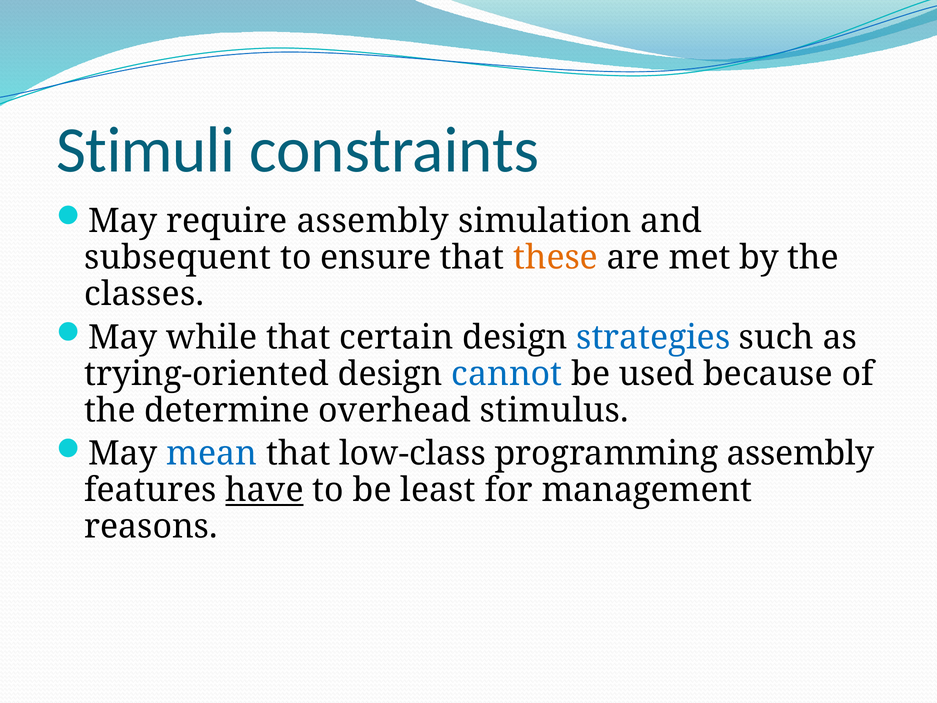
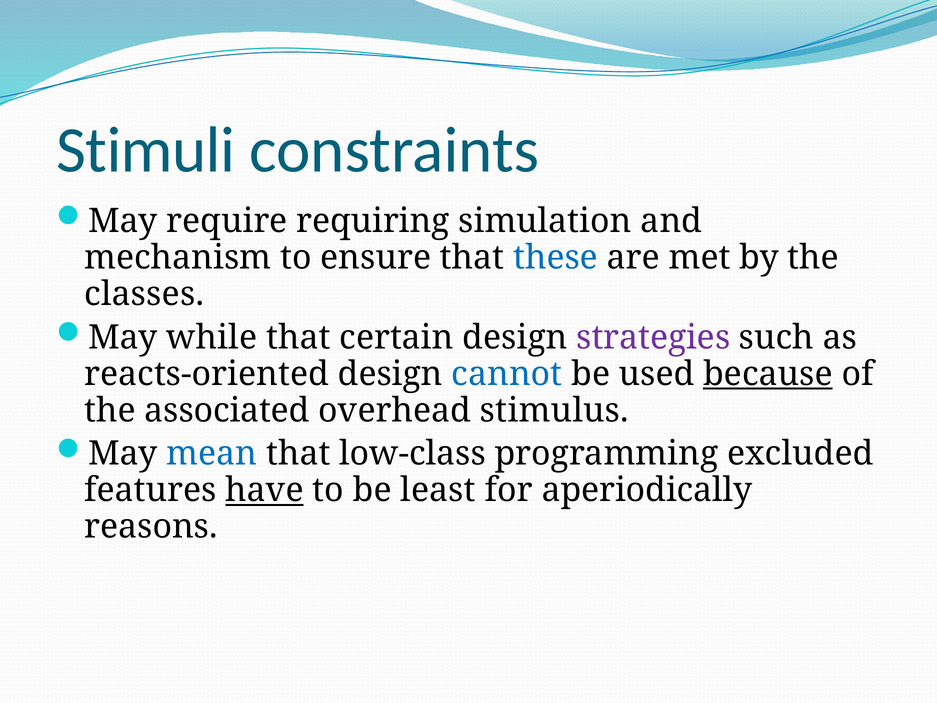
require assembly: assembly -> requiring
subsequent: subsequent -> mechanism
these colour: orange -> blue
strategies colour: blue -> purple
trying-oriented: trying-oriented -> reacts-oriented
because underline: none -> present
determine: determine -> associated
programming assembly: assembly -> excluded
management: management -> aperiodically
